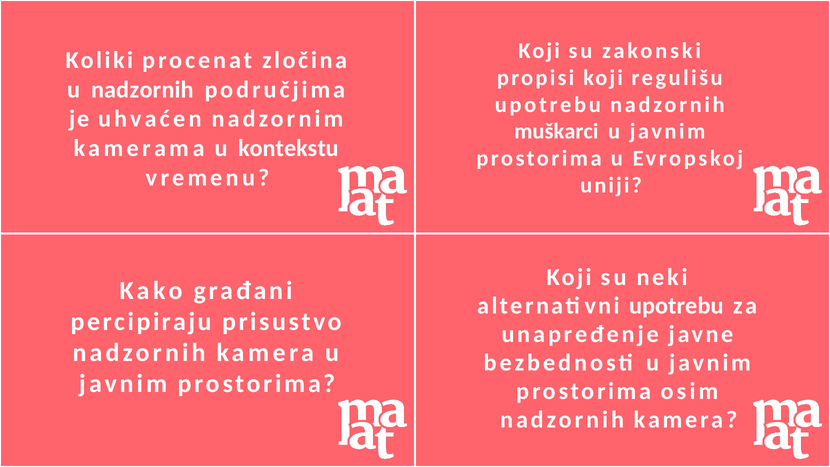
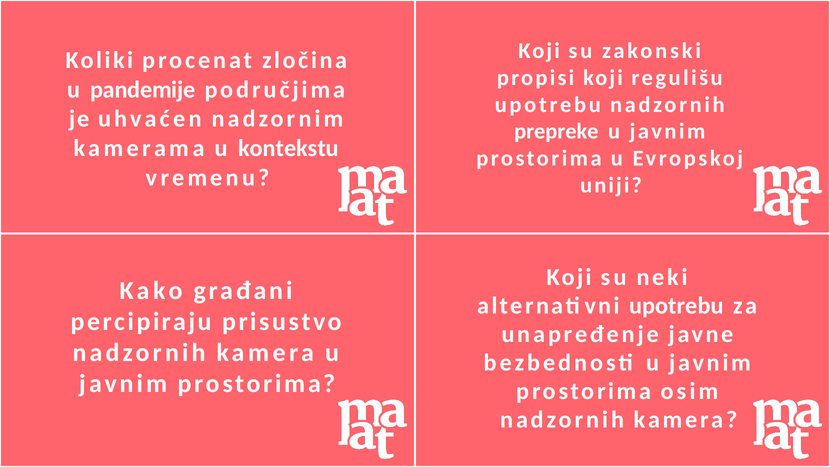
u nadzornih: nadzornih -> pandemije
muškarci: muškarci -> prepreke
